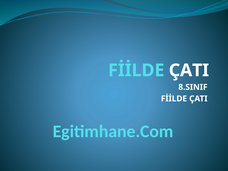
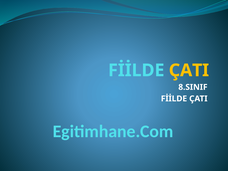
ÇATI at (189, 70) colour: white -> yellow
